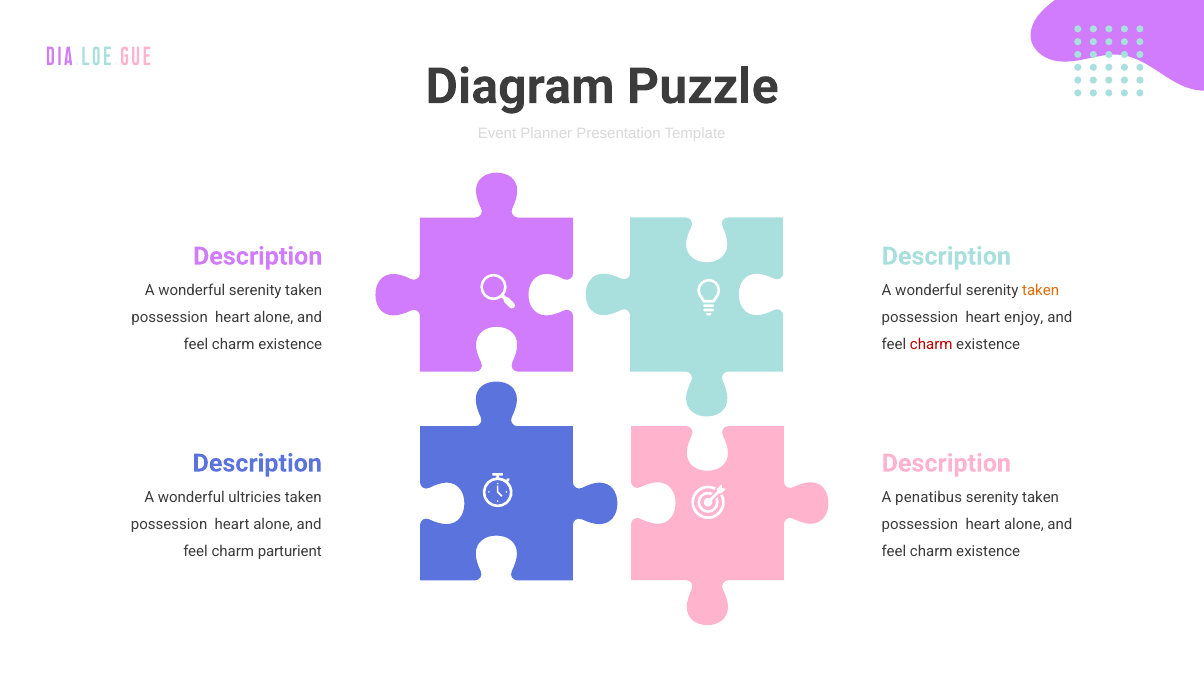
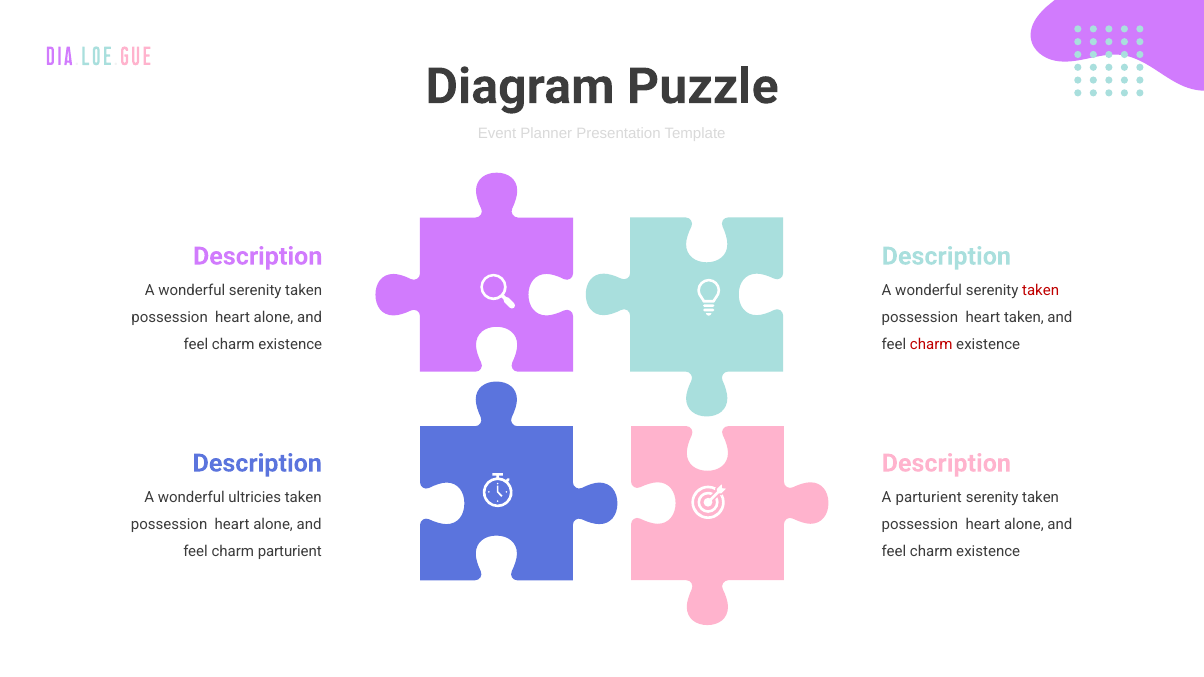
taken at (1041, 290) colour: orange -> red
heart enjoy: enjoy -> taken
A penatibus: penatibus -> parturient
